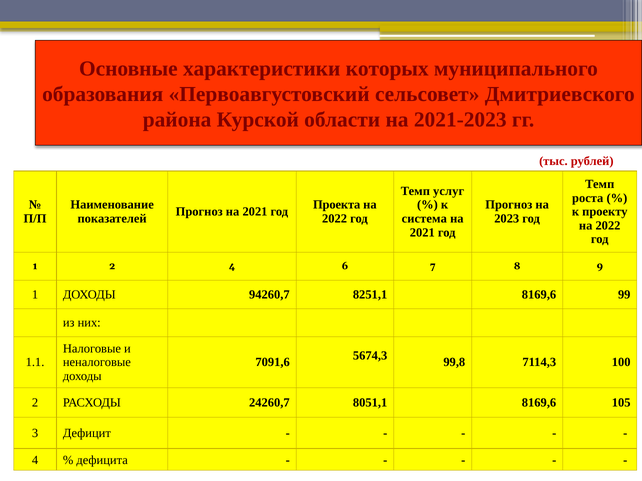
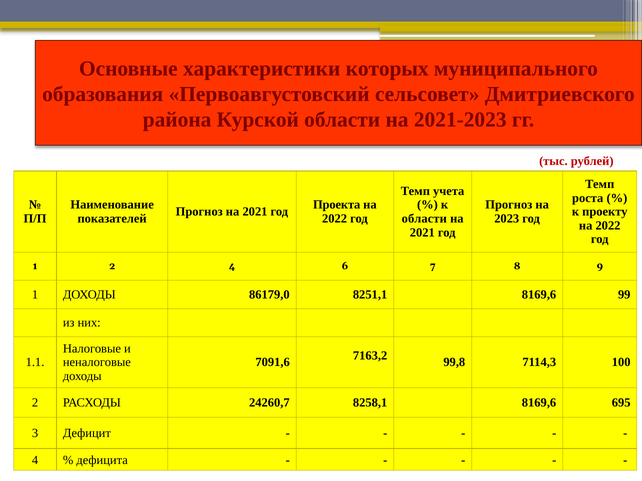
услуг: услуг -> учета
система at (424, 219): система -> области
94260,7: 94260,7 -> 86179,0
5674,3: 5674,3 -> 7163,2
8051,1: 8051,1 -> 8258,1
105: 105 -> 695
